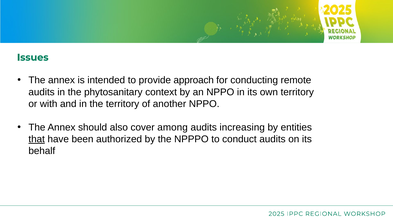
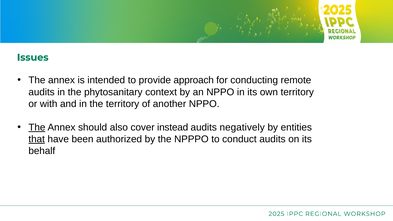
The at (37, 127) underline: none -> present
among: among -> instead
increasing: increasing -> negatively
